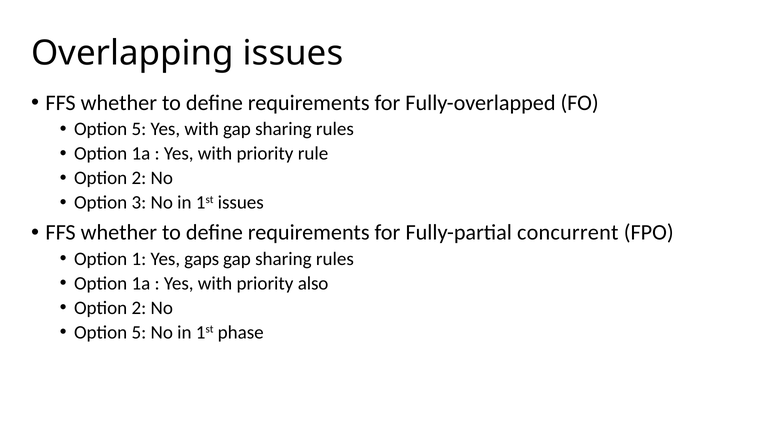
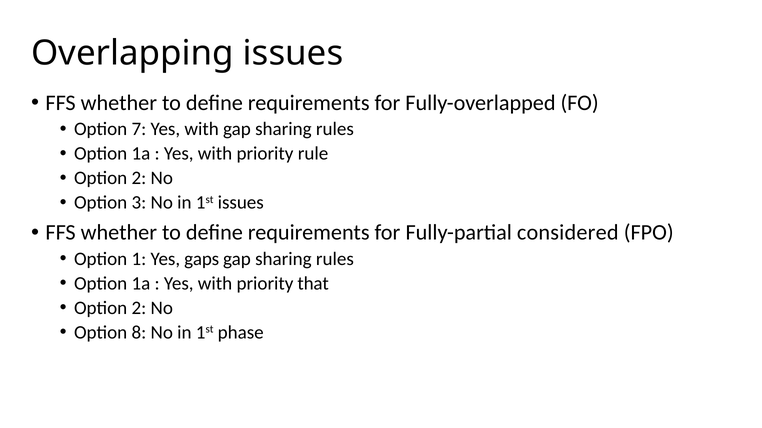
5 at (139, 129): 5 -> 7
concurrent: concurrent -> considered
also: also -> that
5 at (139, 333): 5 -> 8
